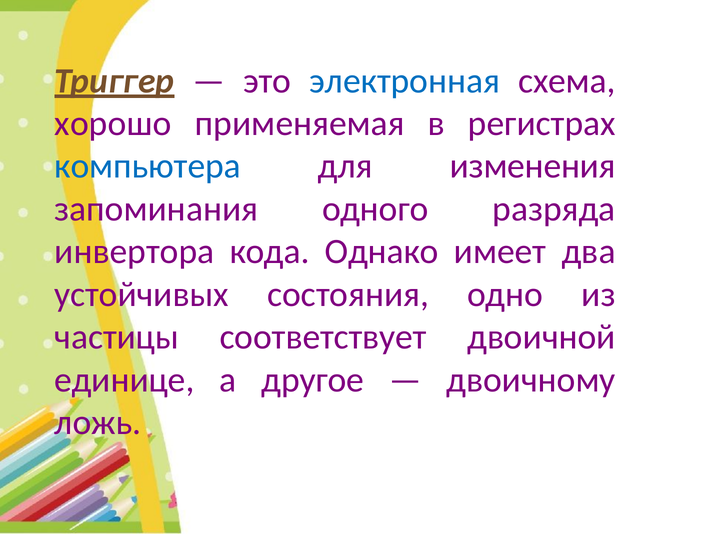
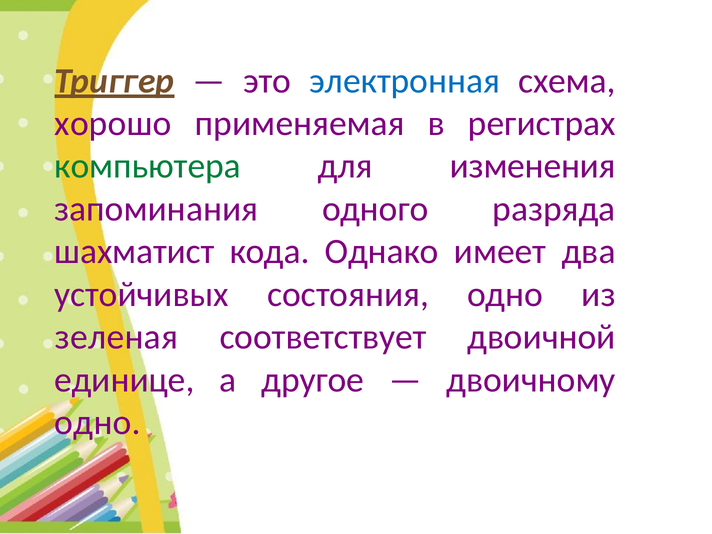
компьютера colour: blue -> green
инвертора: инвертора -> шахматист
частицы: частицы -> зеленая
ложь at (98, 423): ложь -> одно
